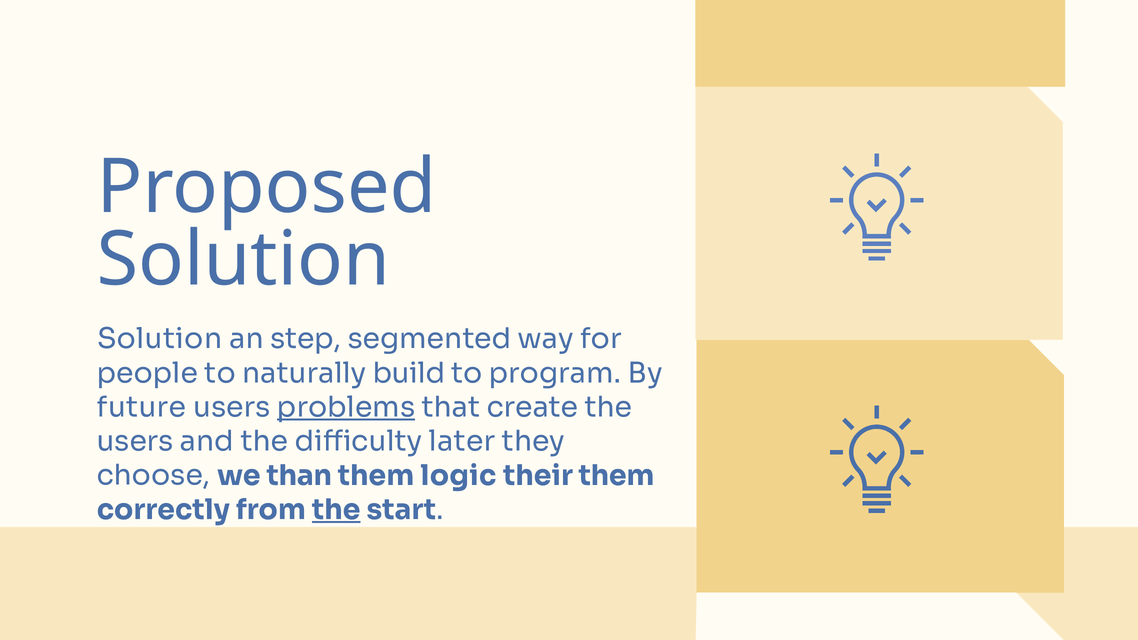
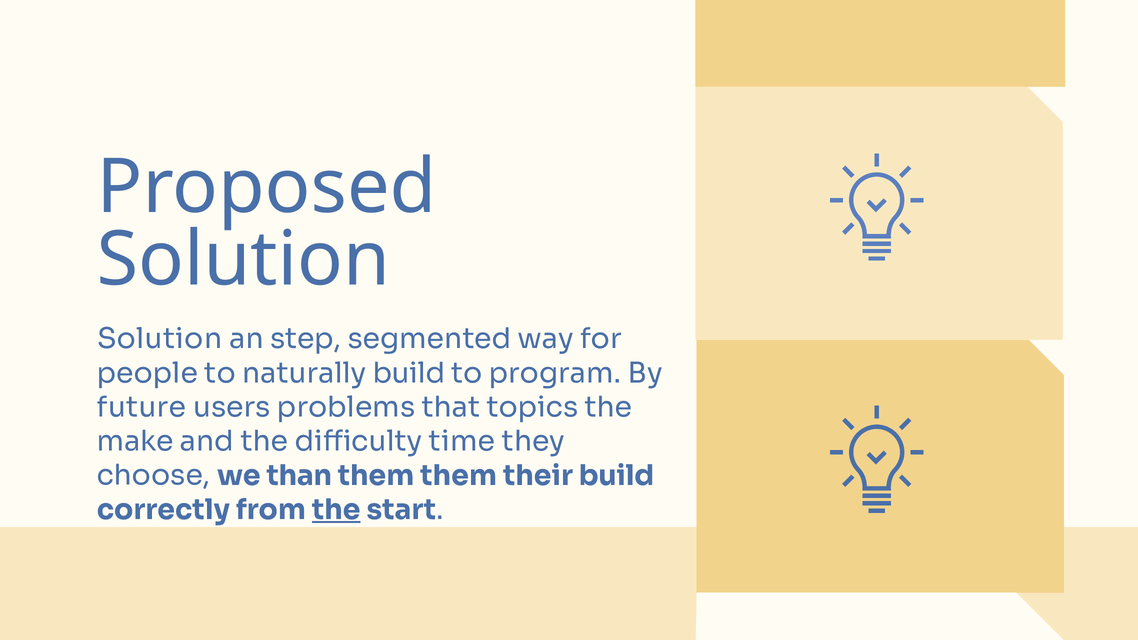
problems underline: present -> none
create: create -> topics
users at (135, 442): users -> make
later: later -> time
them logic: logic -> them
their them: them -> build
